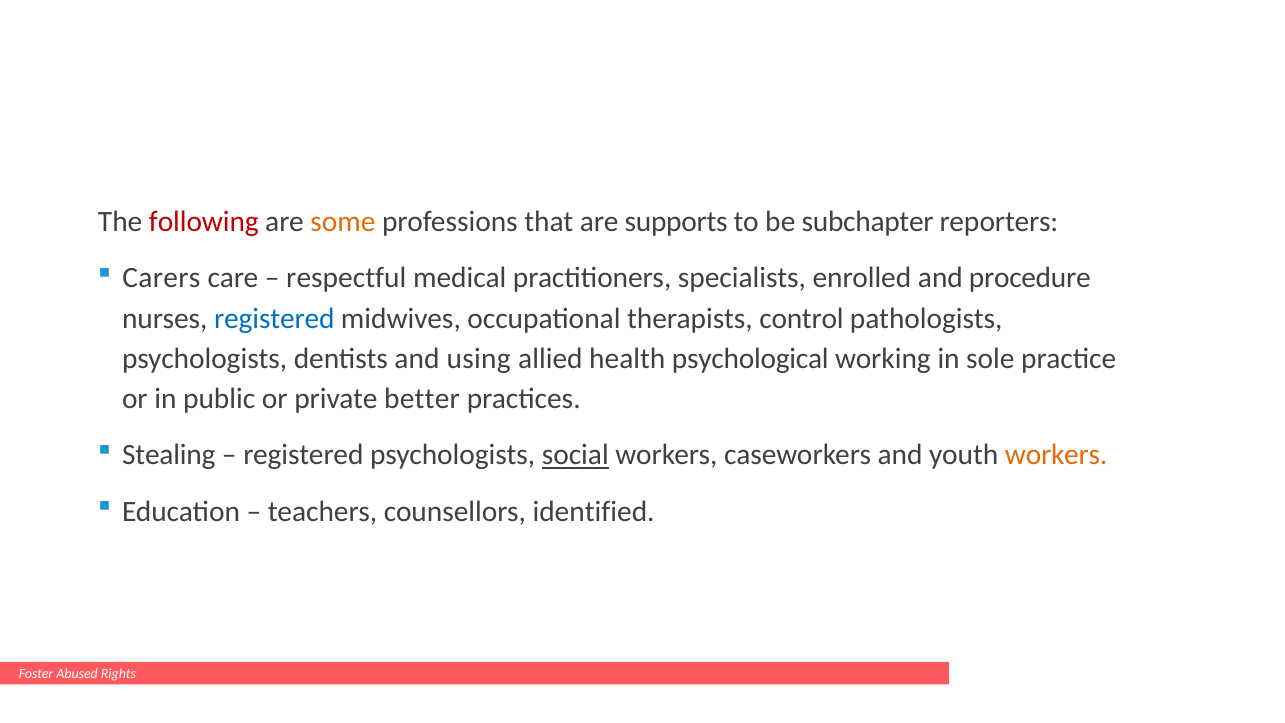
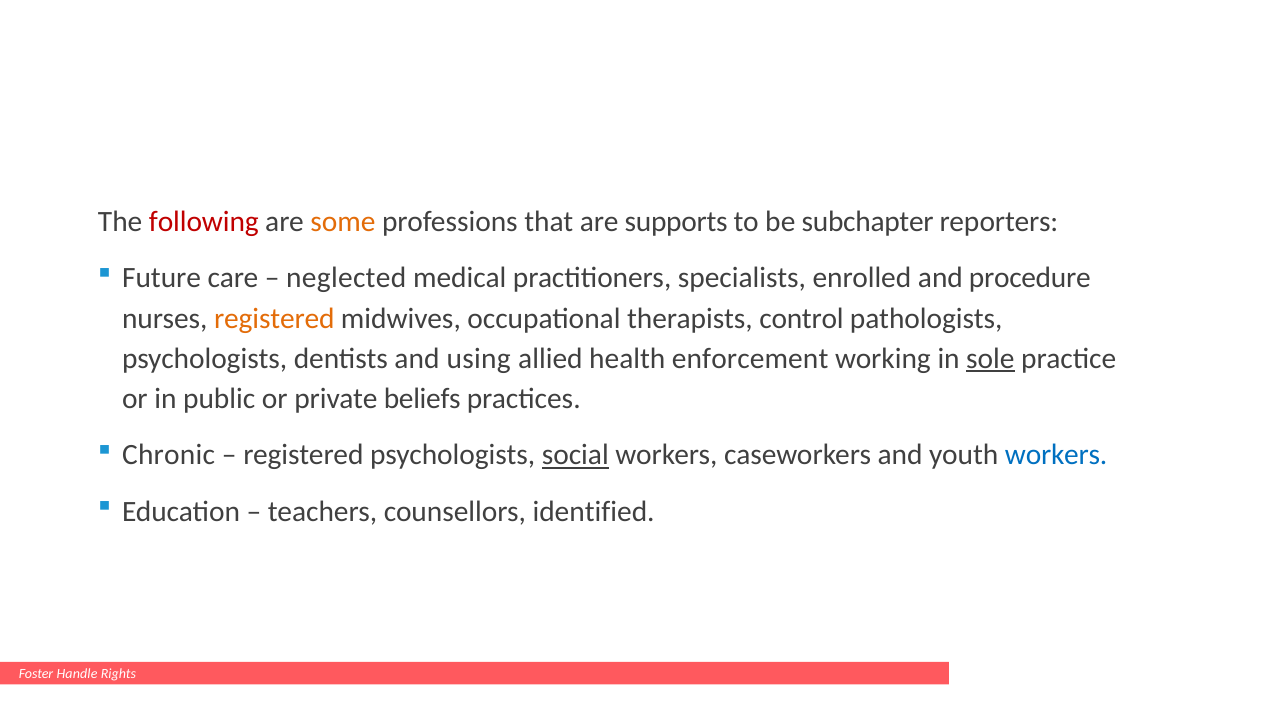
Carers: Carers -> Future
respectful: respectful -> neglected
registered at (274, 318) colour: blue -> orange
psychological: psychological -> enforcement
sole underline: none -> present
better: better -> beliefs
Stealing: Stealing -> Chronic
workers at (1056, 455) colour: orange -> blue
Abused: Abused -> Handle
